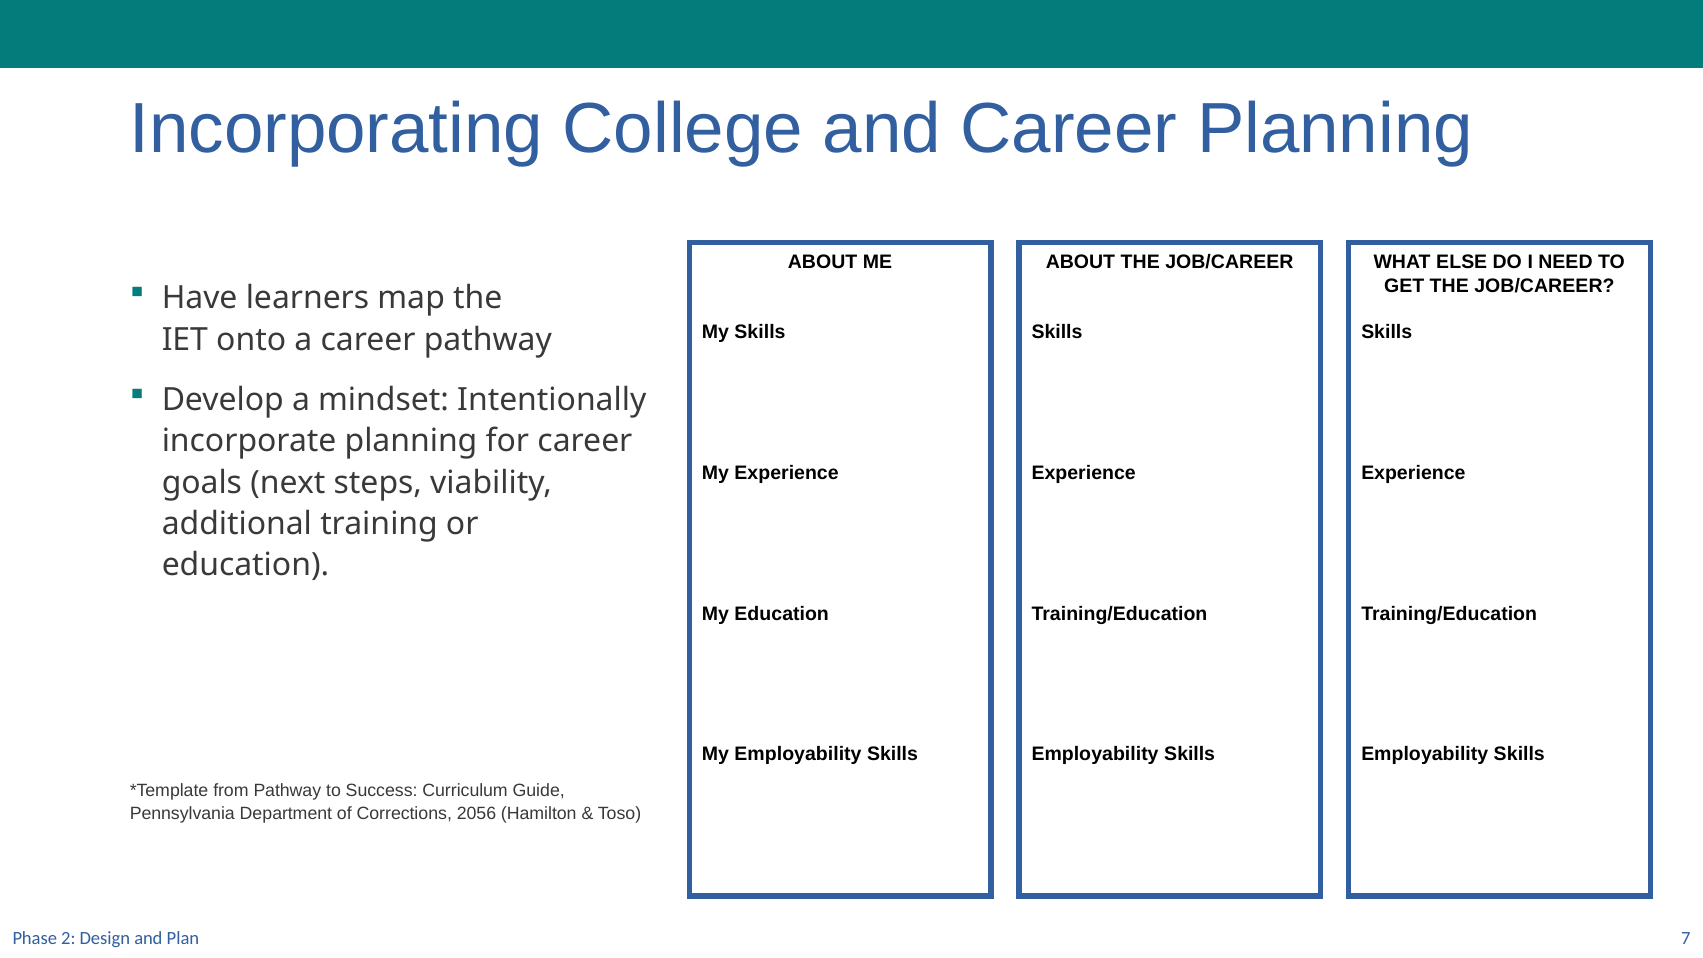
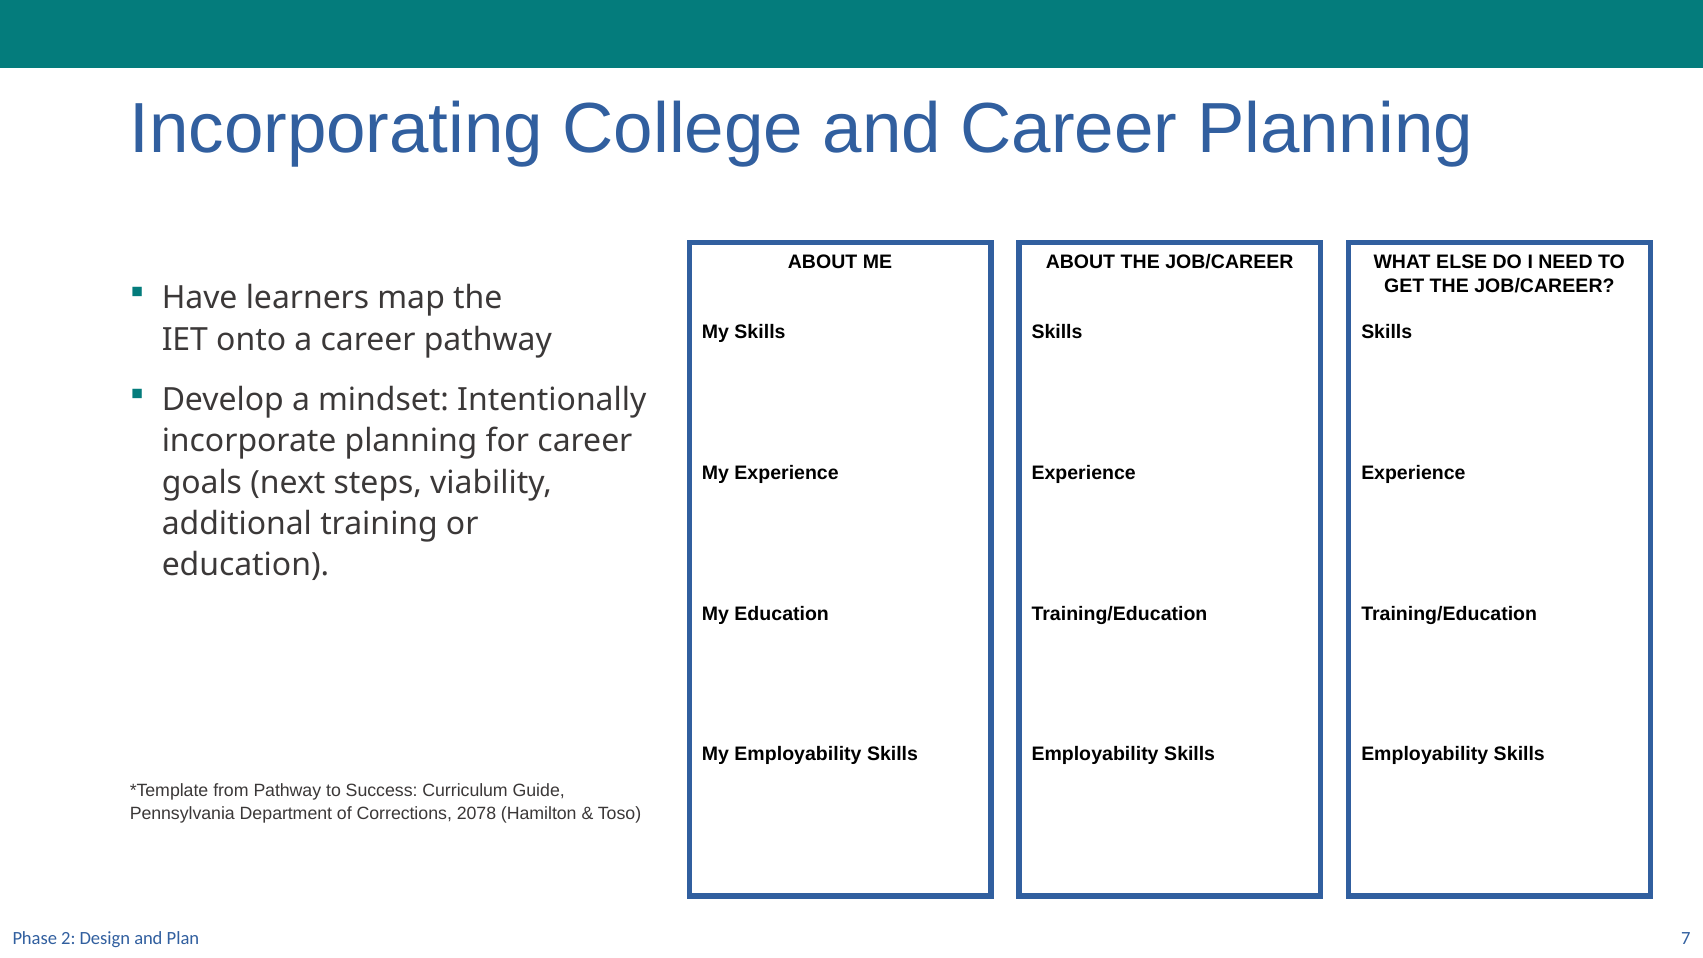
2056: 2056 -> 2078
